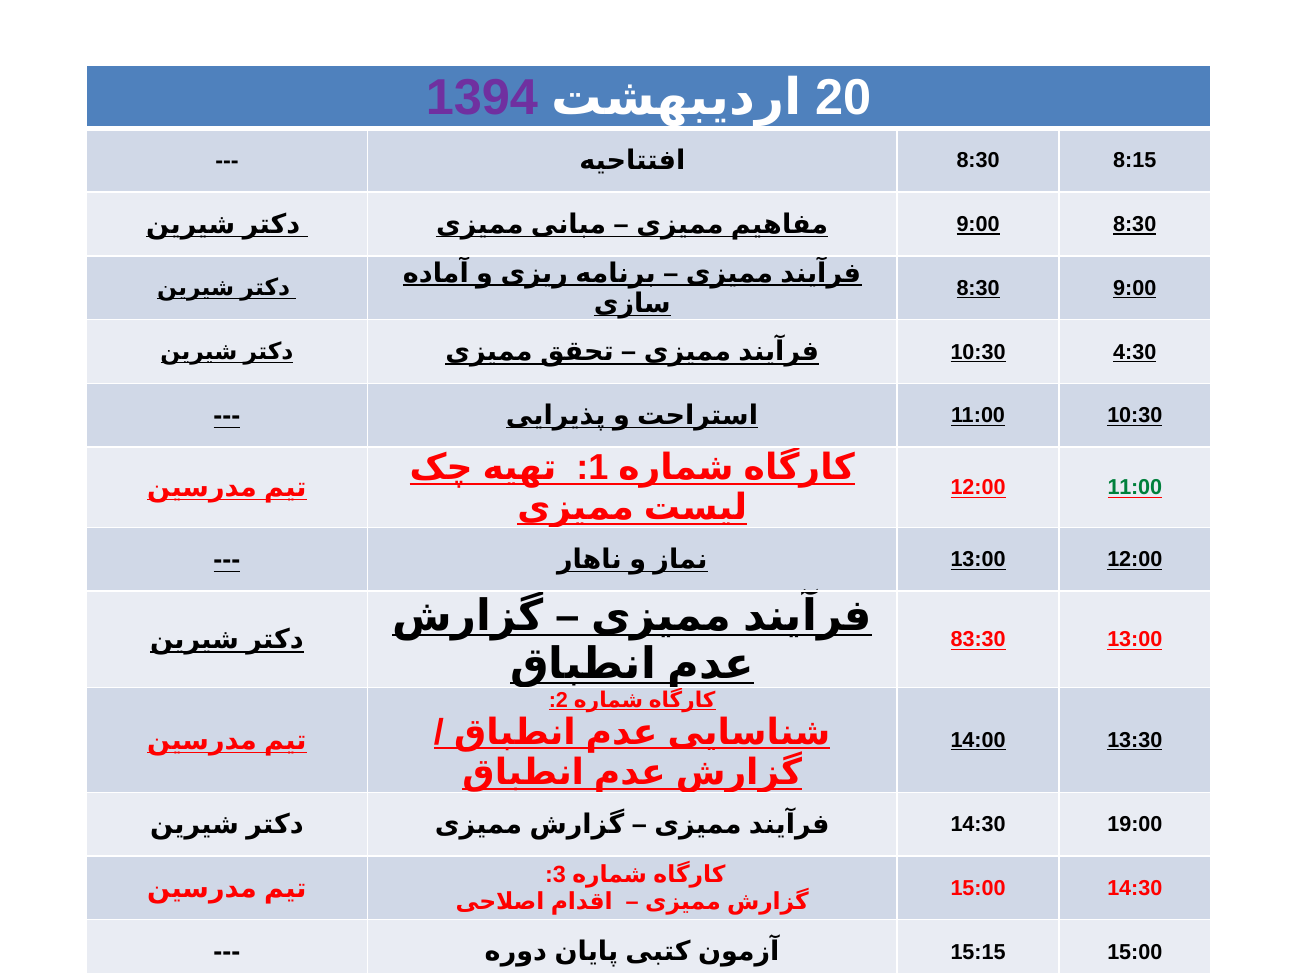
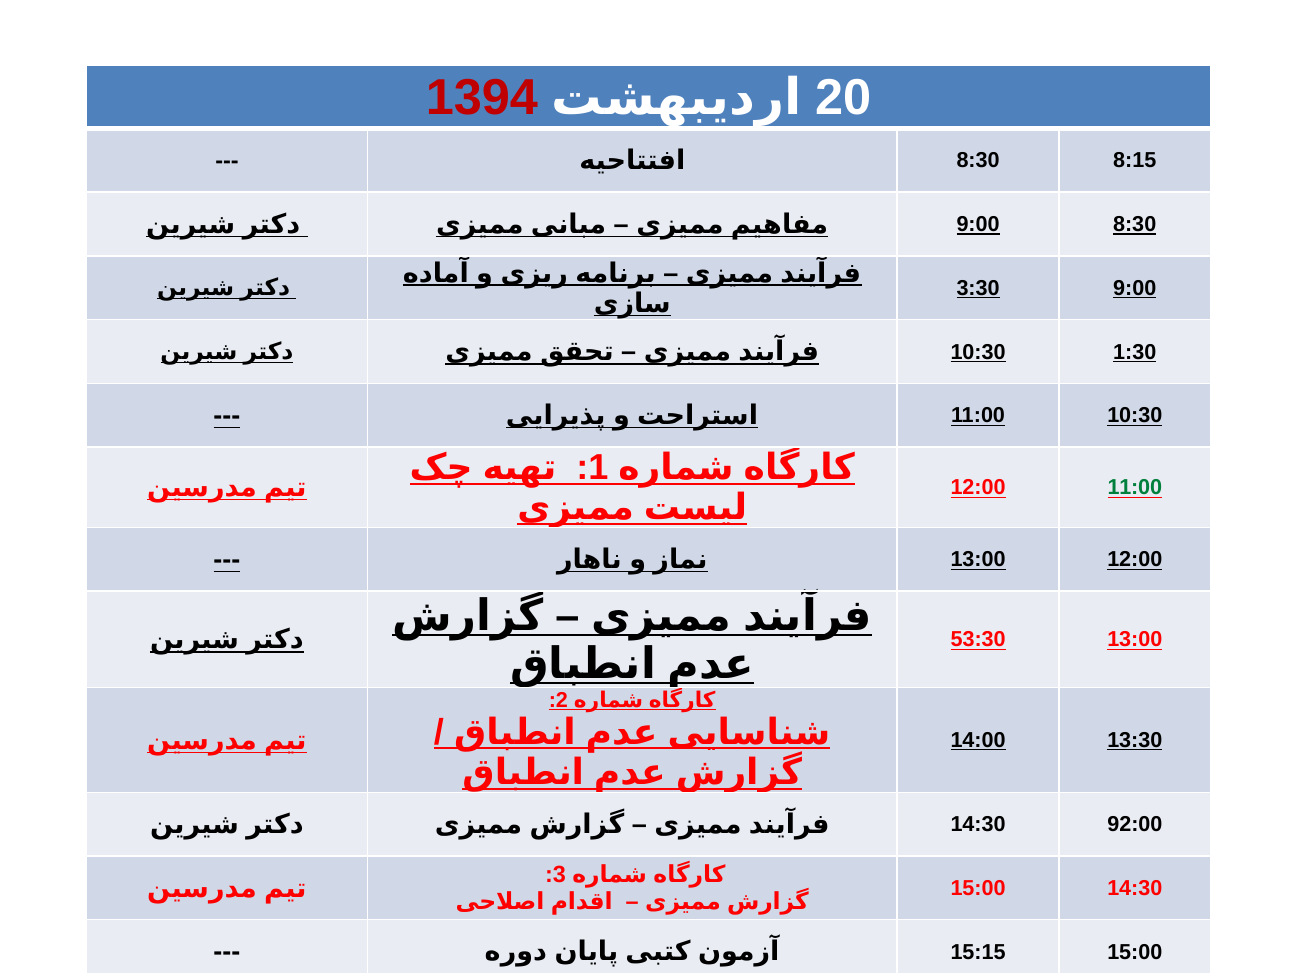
1394 colour: purple -> red
8:30 at (978, 288): 8:30 -> 3:30
4:30: 4:30 -> 1:30
83:30: 83:30 -> 53:30
19:00: 19:00 -> 92:00
